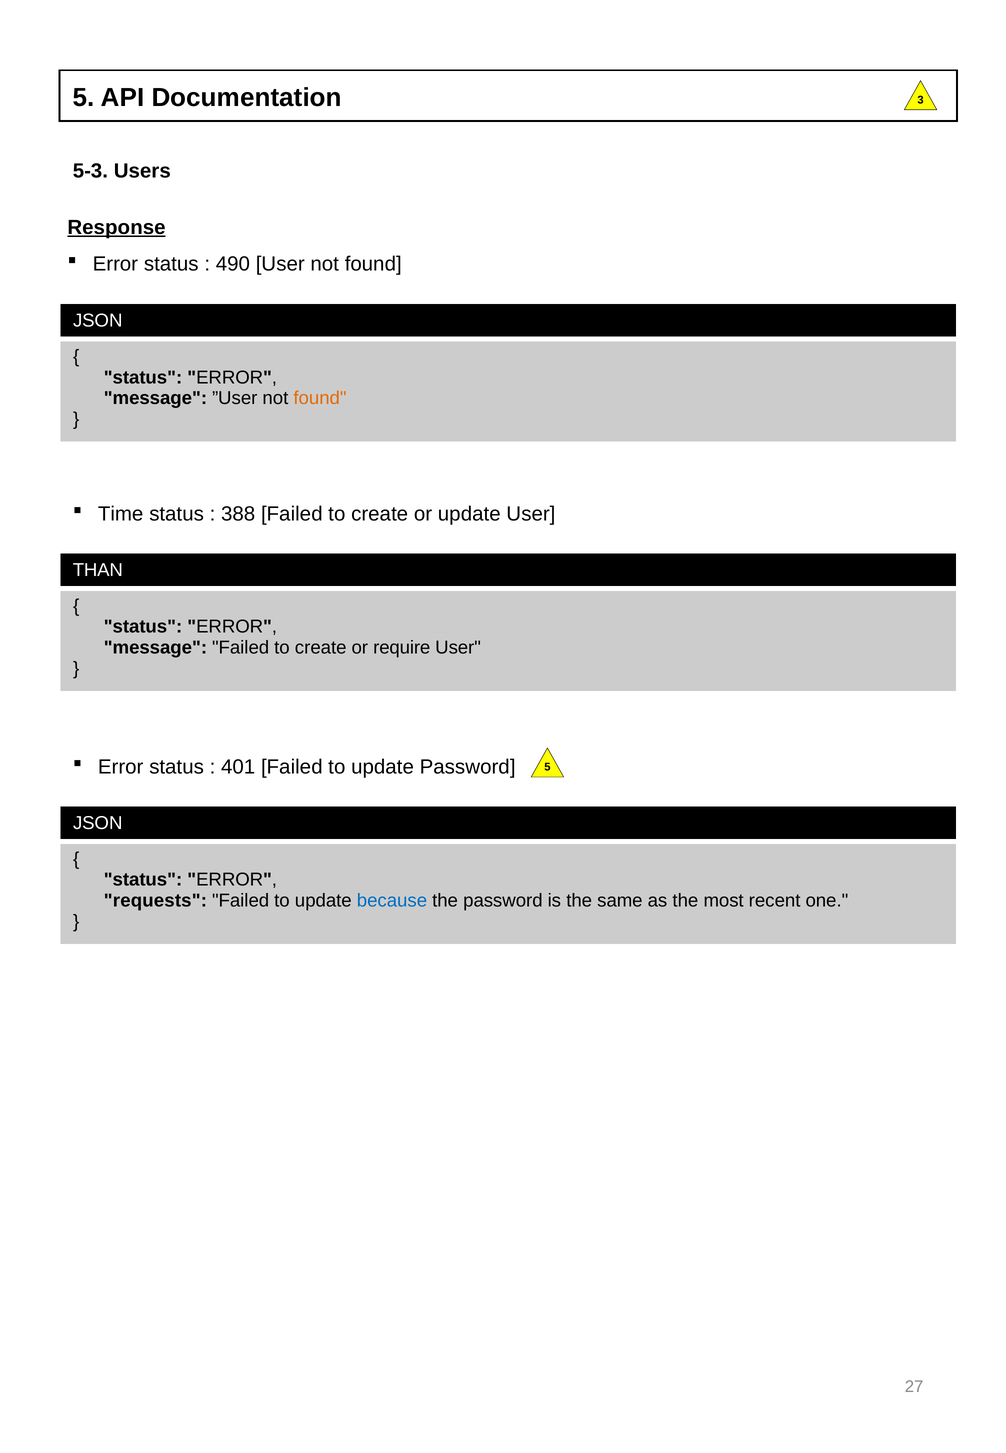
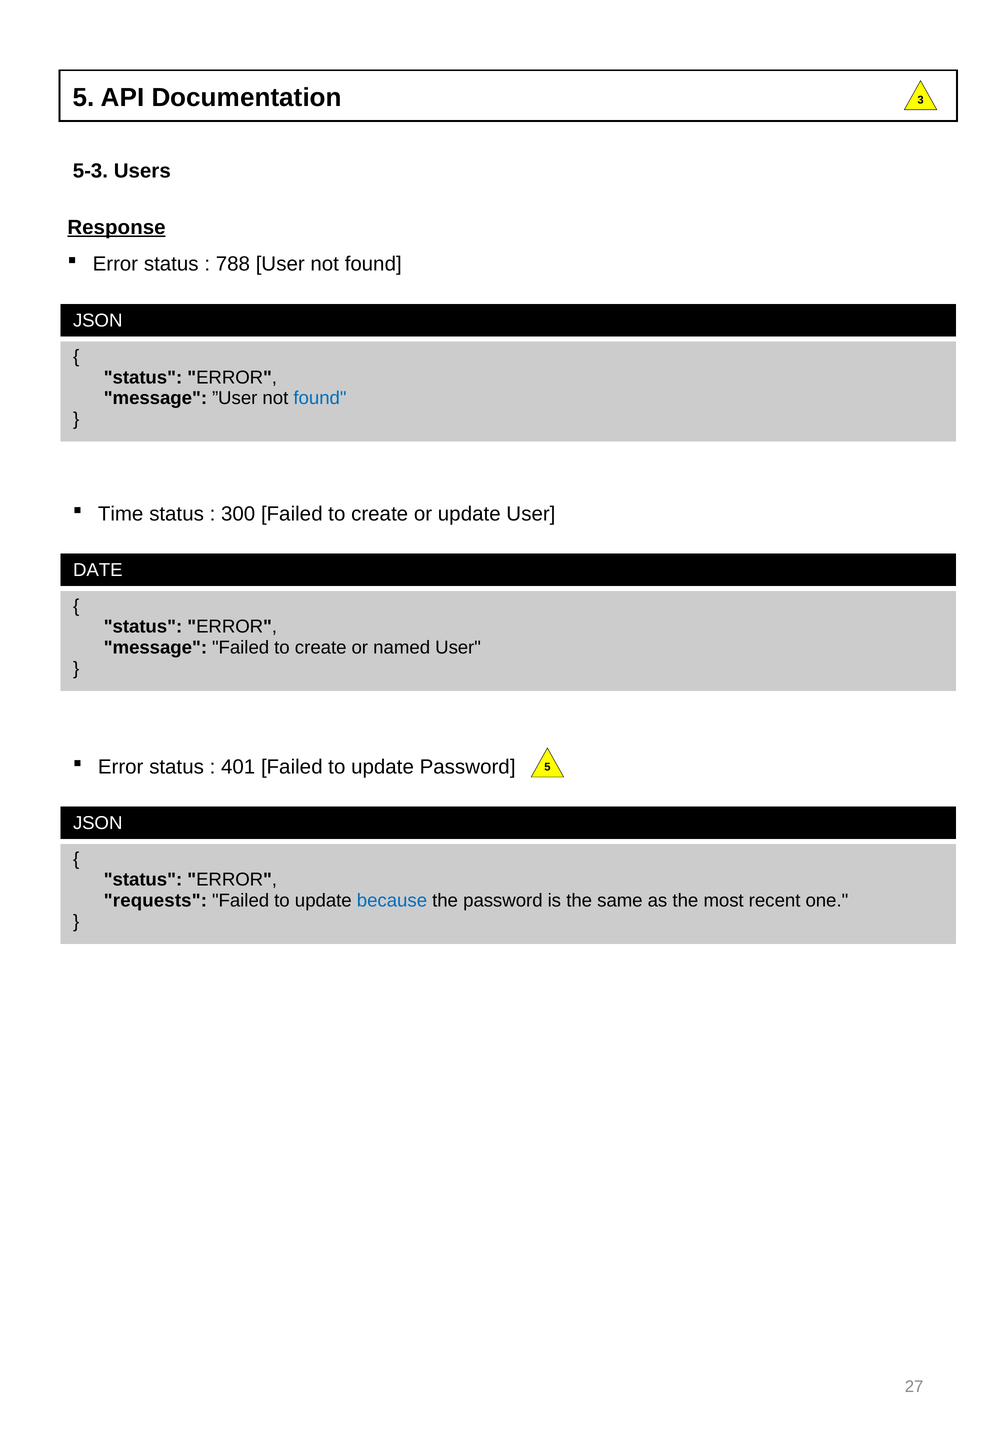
490: 490 -> 788
found at (320, 398) colour: orange -> blue
388: 388 -> 300
THAN: THAN -> DATE
require: require -> named
